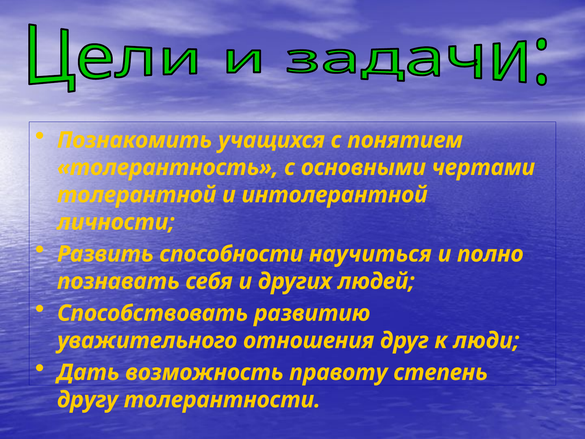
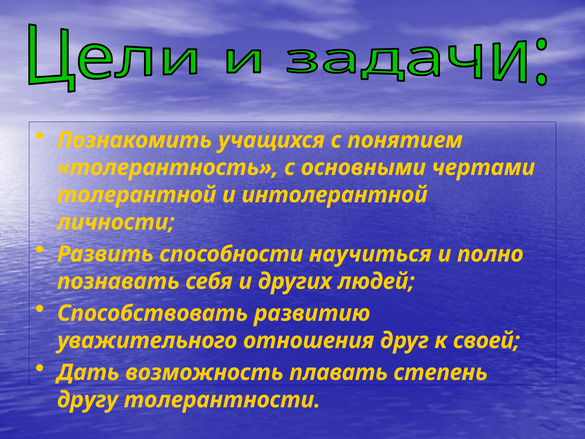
люди: люди -> своей
правоту: правоту -> плавать
